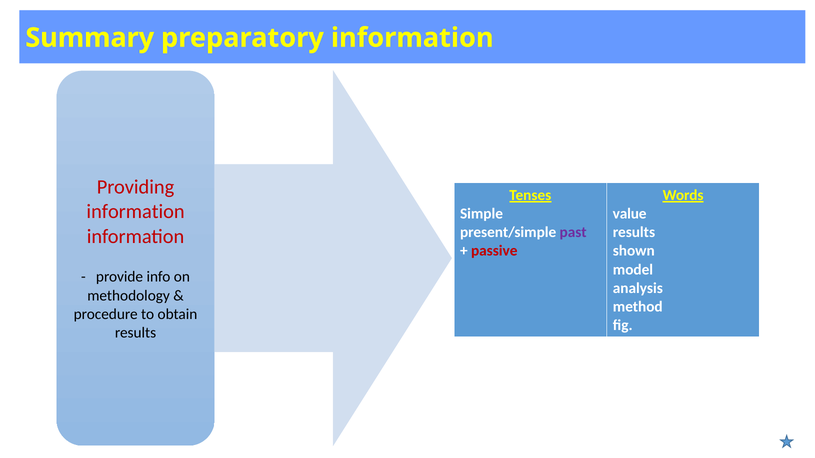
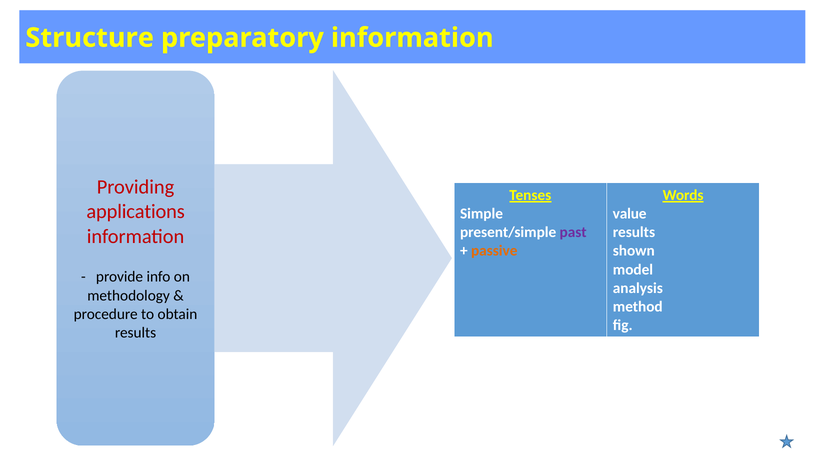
Summary: Summary -> Structure
information at (136, 212): information -> applications
passive colour: red -> orange
